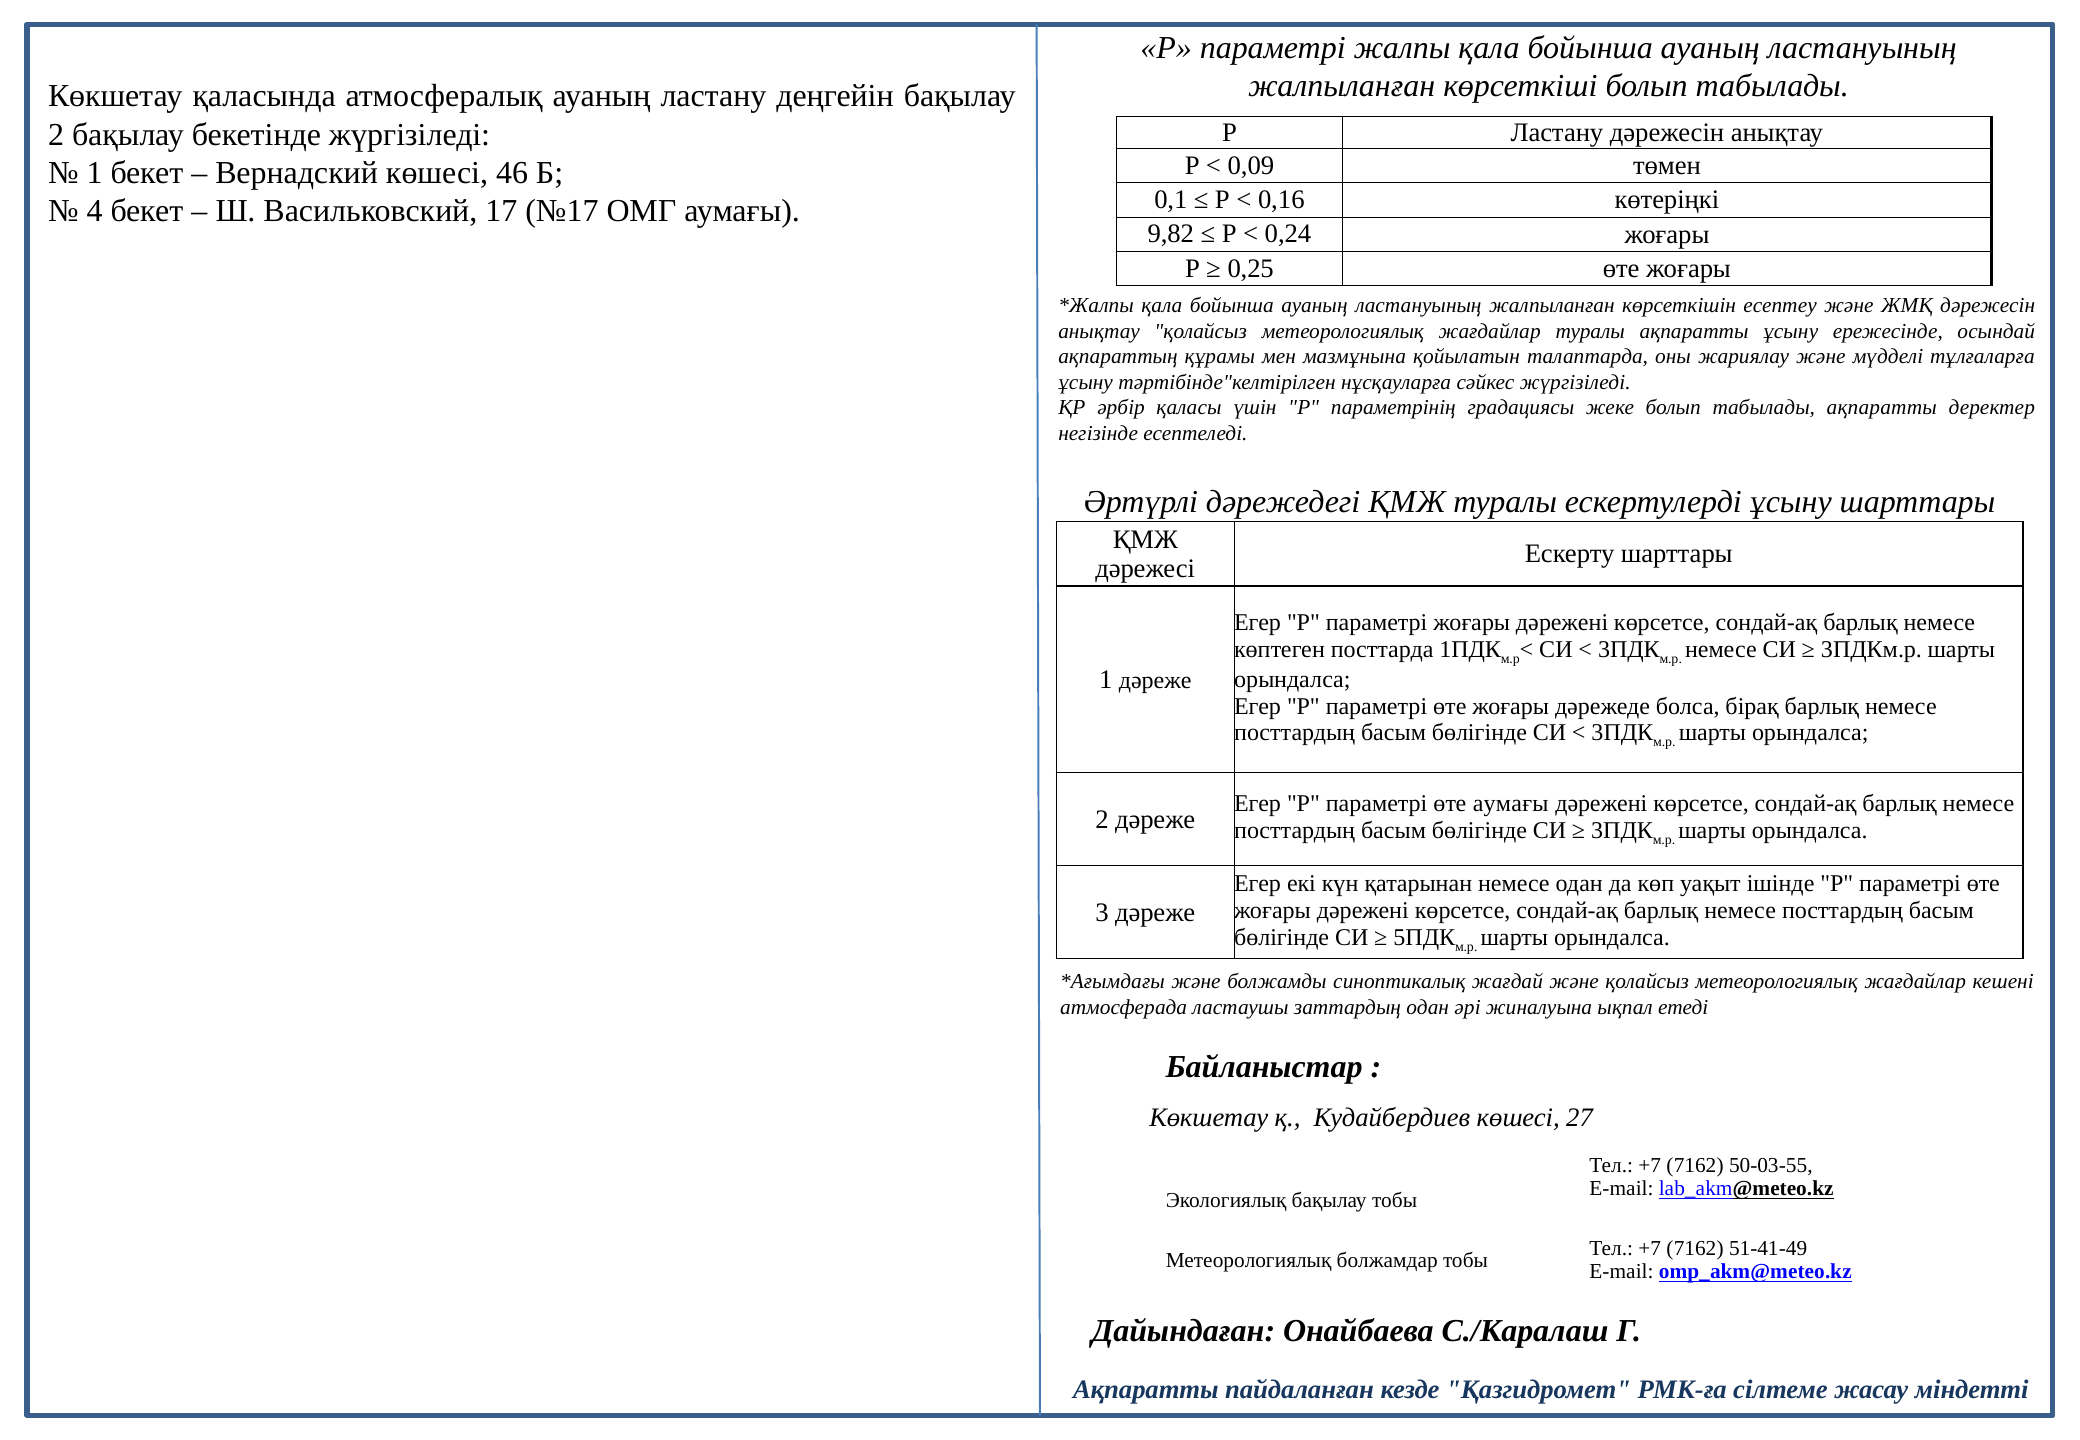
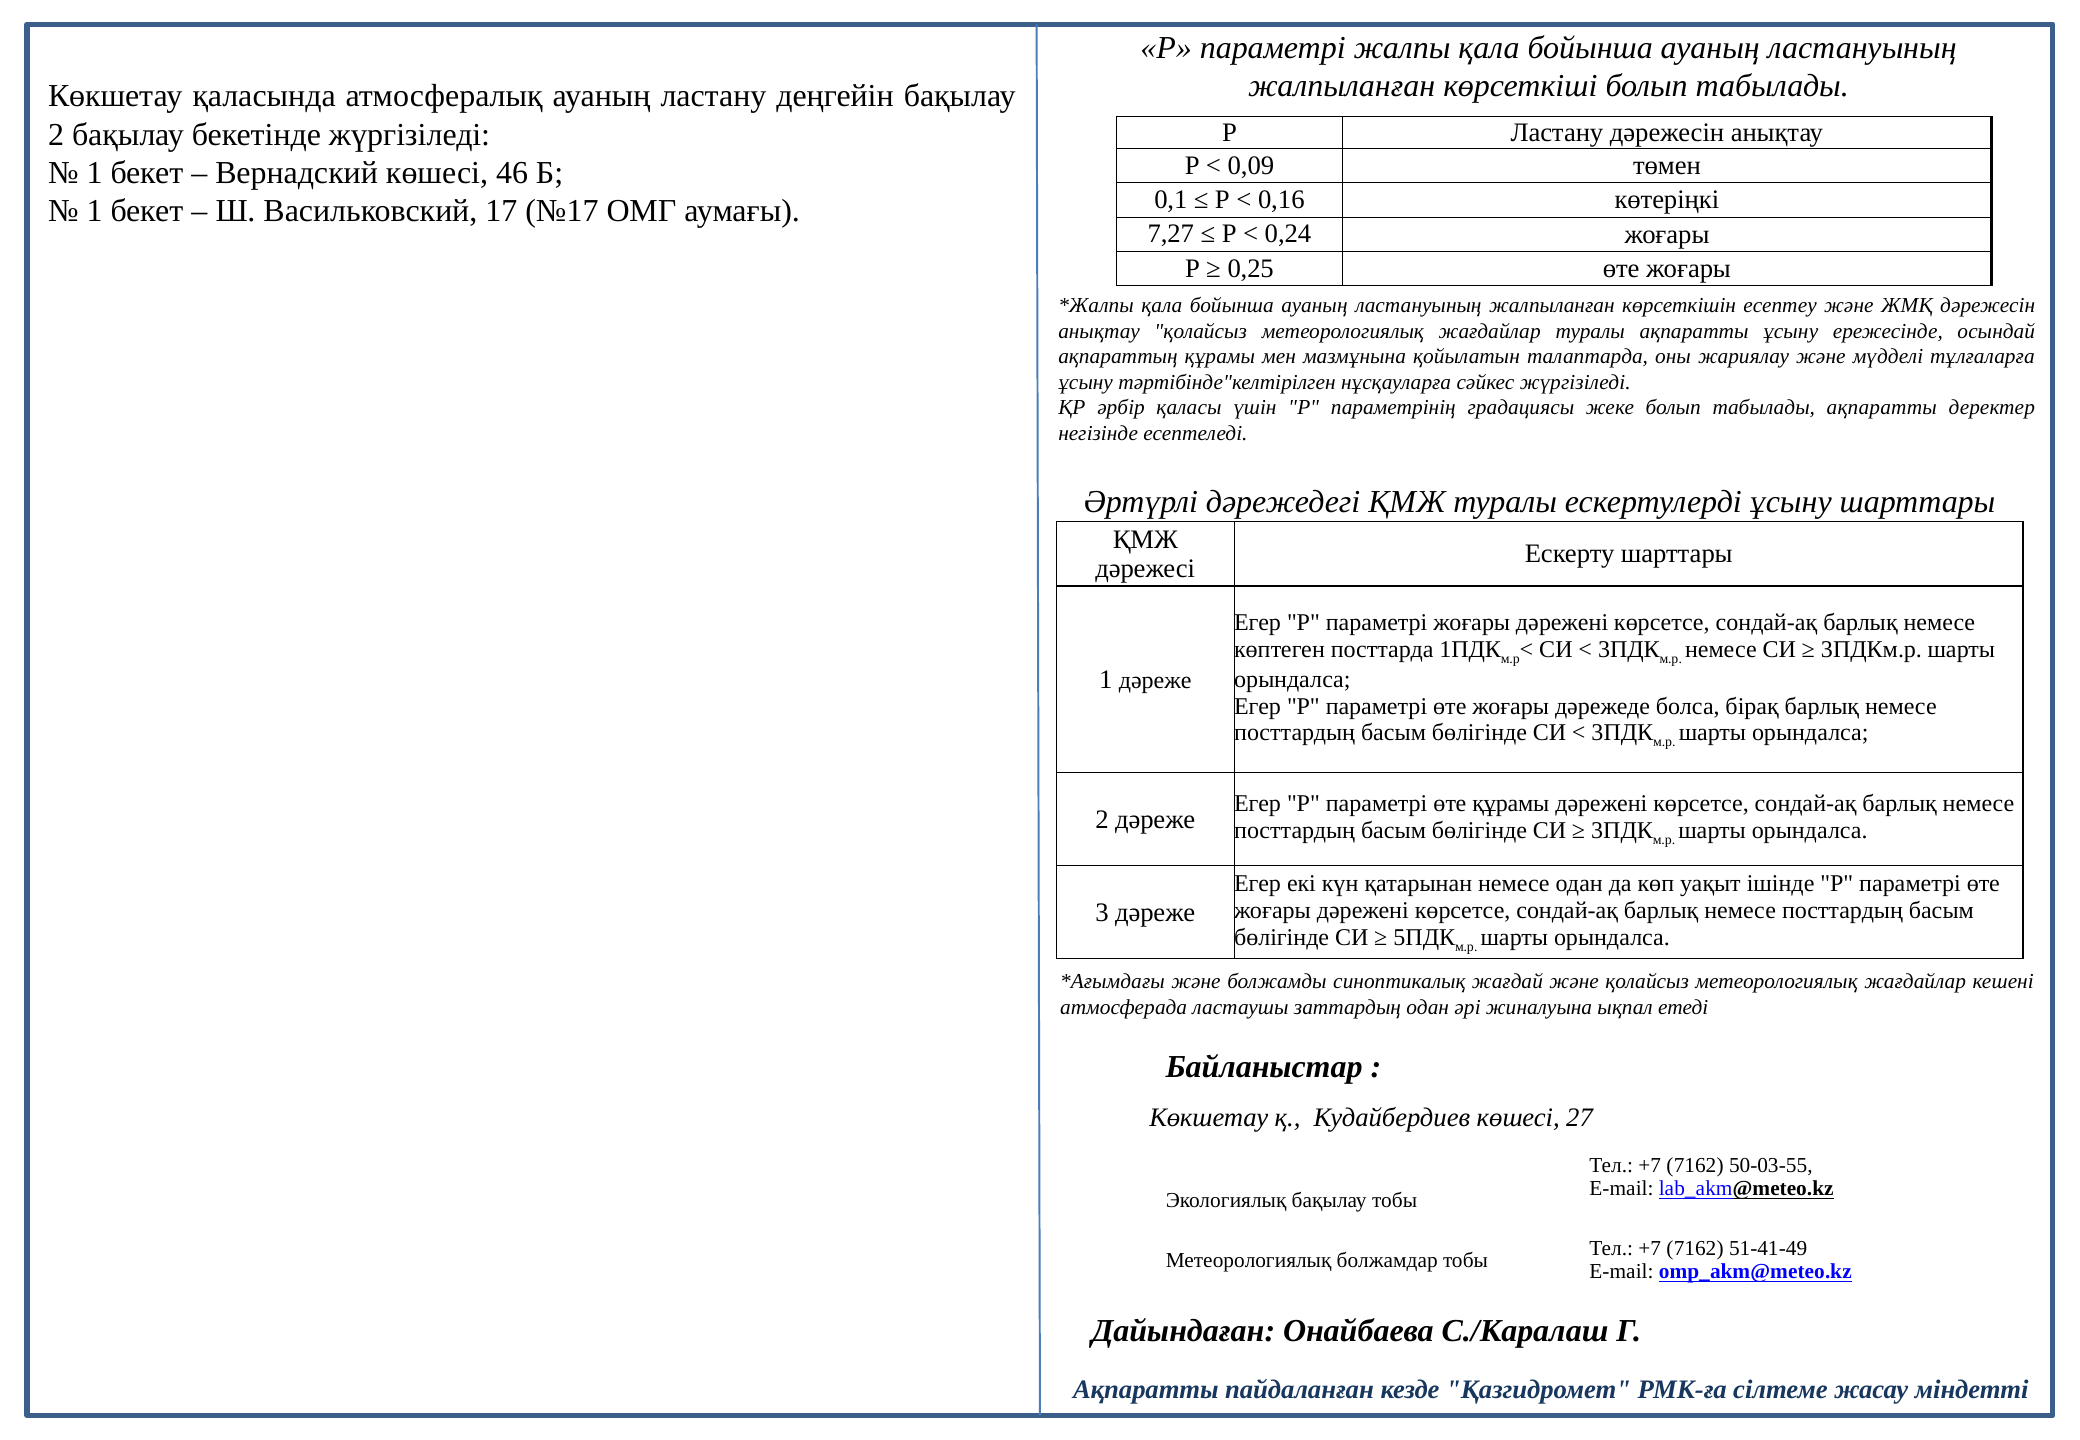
4 at (95, 211): 4 -> 1
9,82: 9,82 -> 7,27
өте аумағы: аумағы -> құрамы
